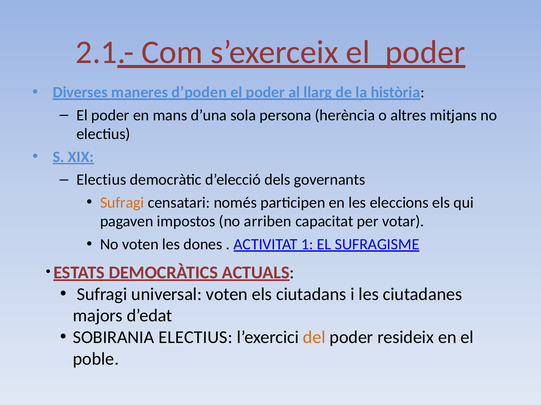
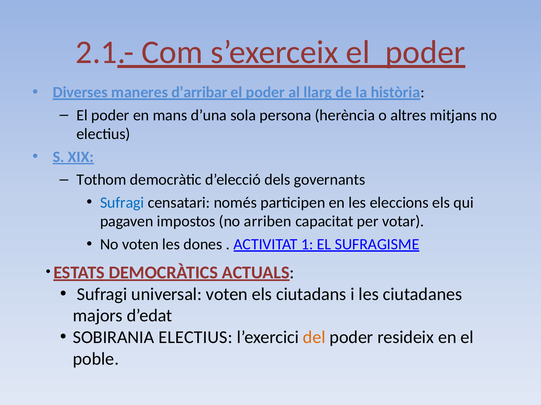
d’poden: d’poden -> d’arribar
Electius at (101, 180): Electius -> Tothom
Sufragi at (122, 203) colour: orange -> blue
